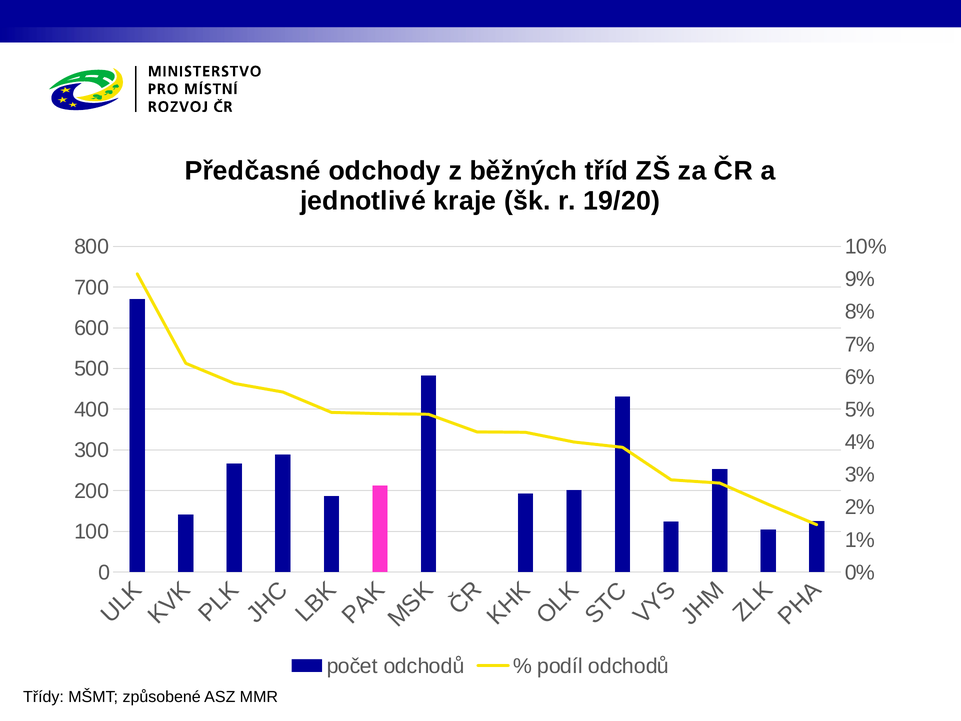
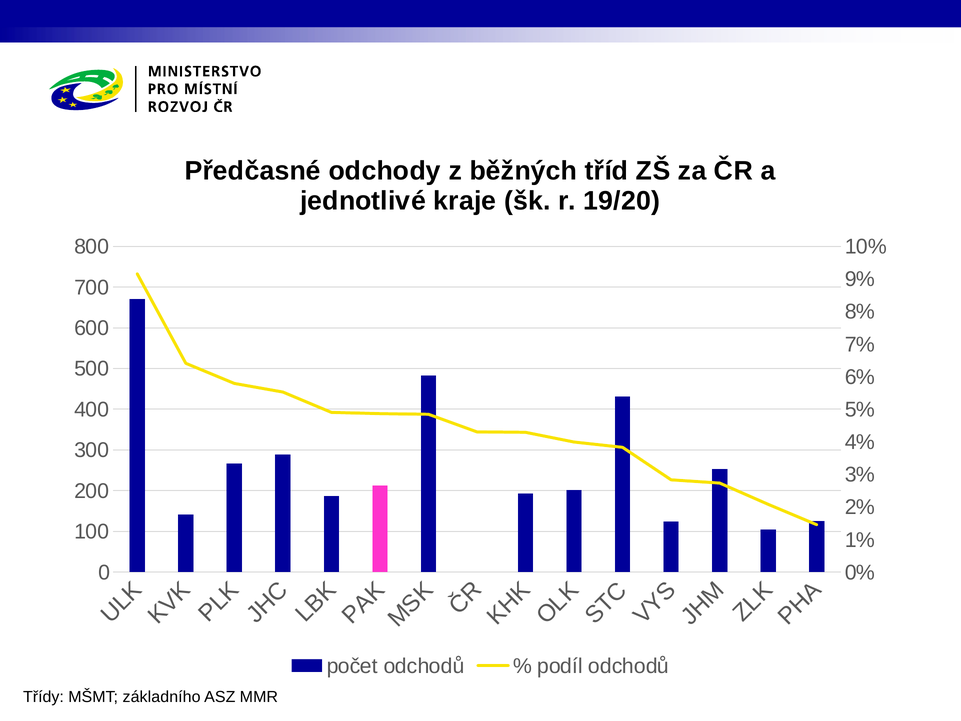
způsobené: způsobené -> základního
